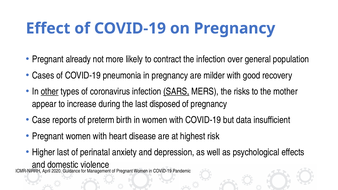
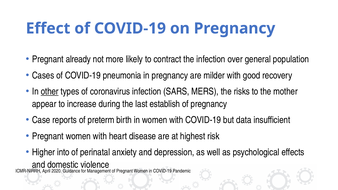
SARS underline: present -> none
disposed: disposed -> establish
Higher last: last -> into
